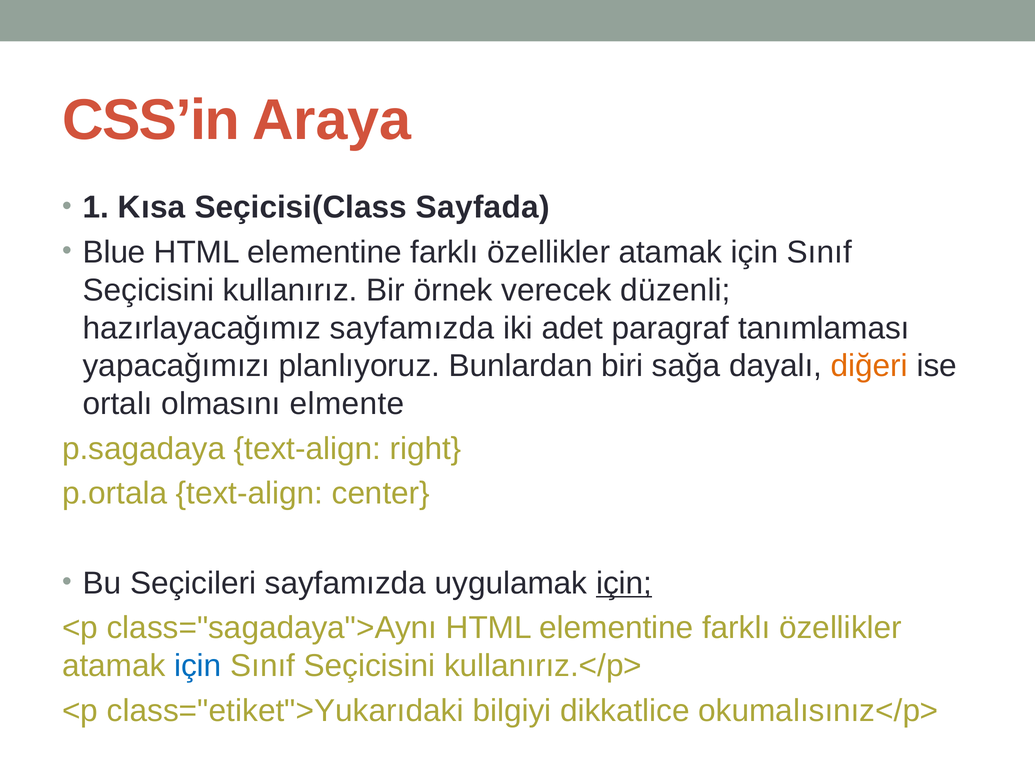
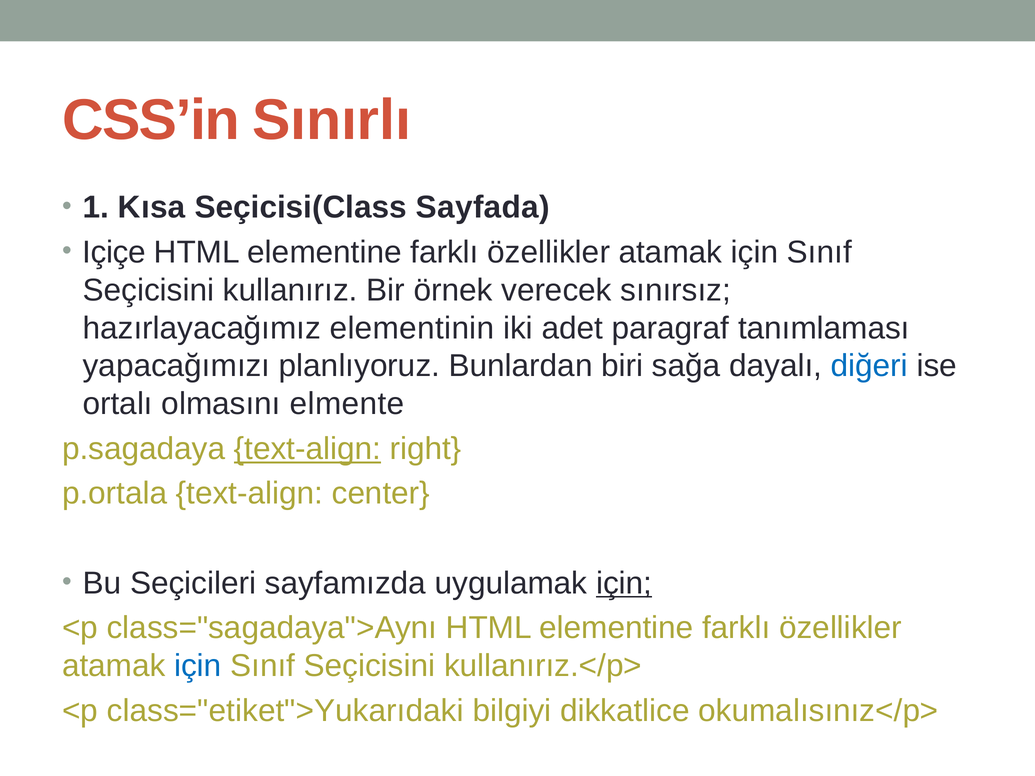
Araya: Araya -> Sınırlı
Blue: Blue -> Içiçe
düzenli: düzenli -> sınırsız
hazırlayacağımız sayfamızda: sayfamızda -> elementinin
diğeri colour: orange -> blue
text-align at (307, 449) underline: none -> present
